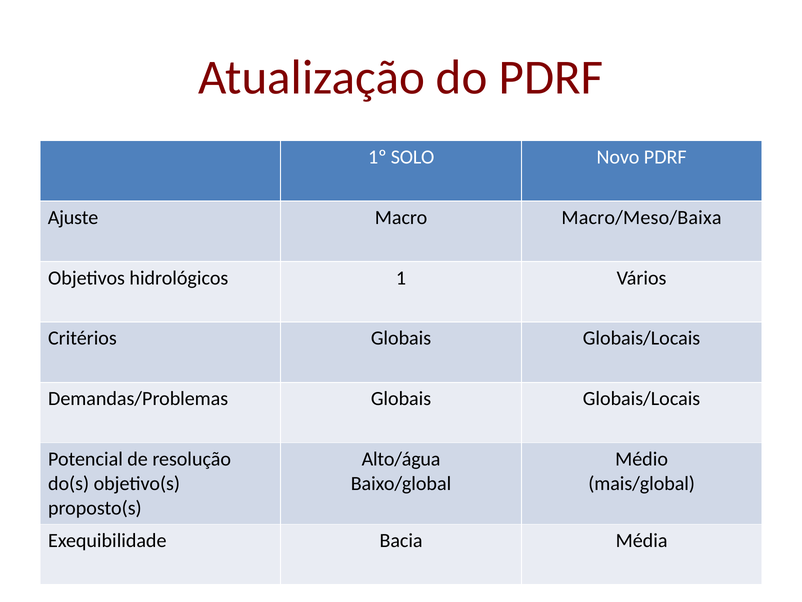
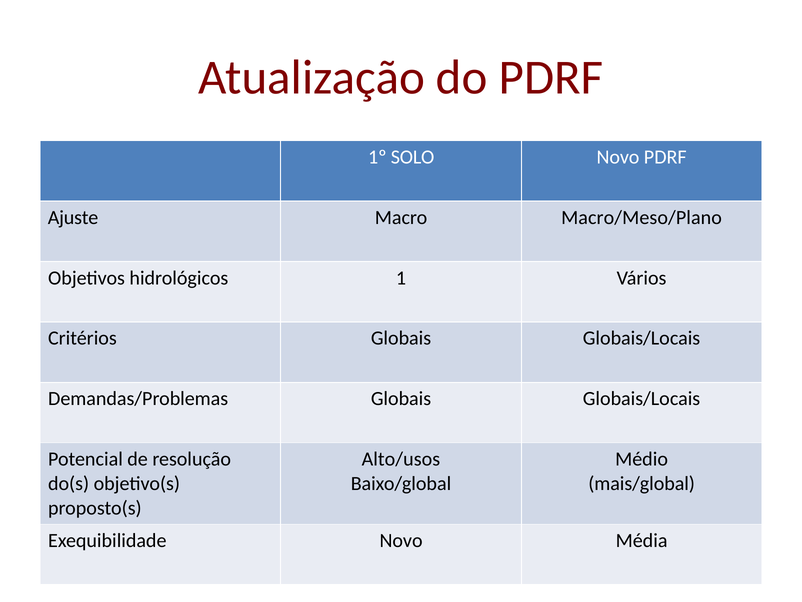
Macro/Meso/Baixa: Macro/Meso/Baixa -> Macro/Meso/Plano
Alto/água: Alto/água -> Alto/usos
Exequibilidade Bacia: Bacia -> Novo
